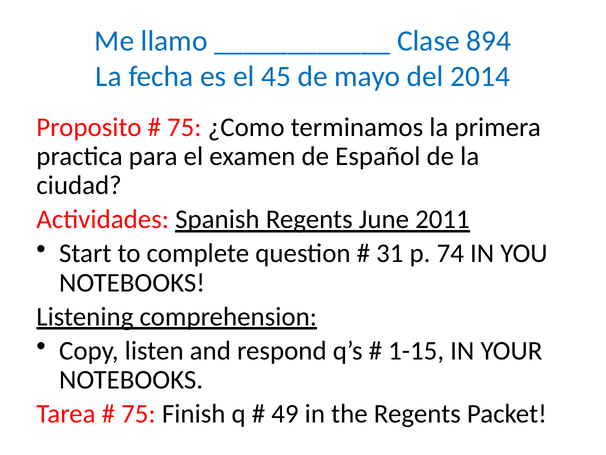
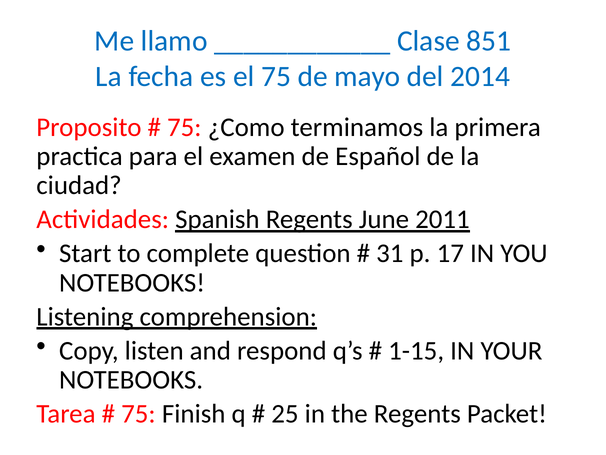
894: 894 -> 851
el 45: 45 -> 75
74: 74 -> 17
49: 49 -> 25
